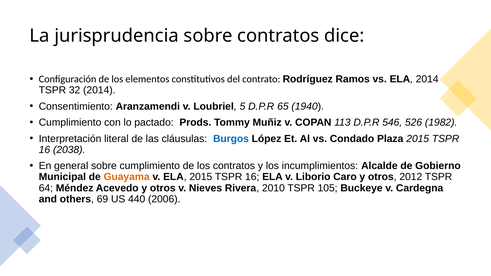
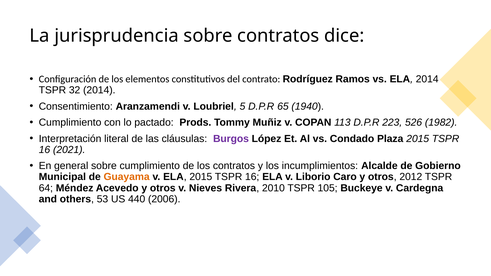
546: 546 -> 223
Burgos colour: blue -> purple
2038: 2038 -> 2021
69: 69 -> 53
